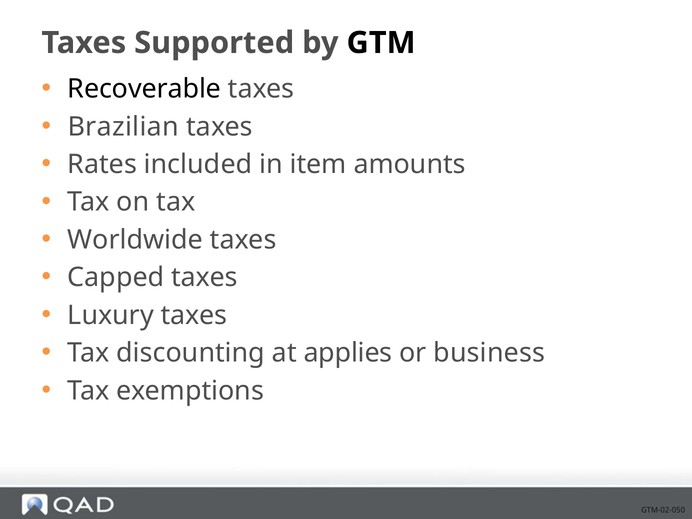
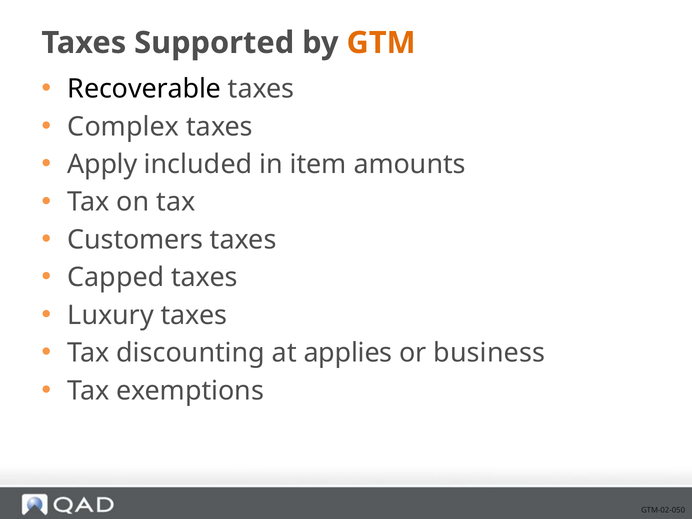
GTM colour: black -> orange
Brazilian: Brazilian -> Complex
Rates: Rates -> Apply
Worldwide: Worldwide -> Customers
